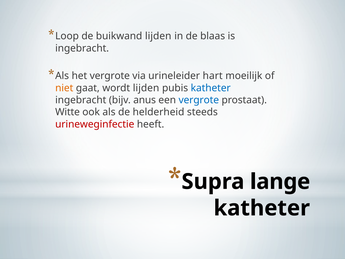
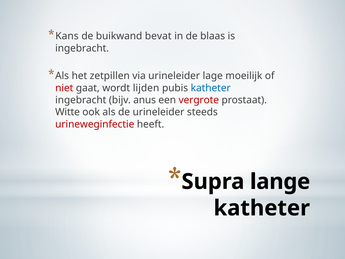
Loop: Loop -> Kans
buikwand lijden: lijden -> bevat
het vergrote: vergrote -> zetpillen
hart: hart -> lage
niet colour: orange -> red
vergrote at (199, 100) colour: blue -> red
de helderheid: helderheid -> urineleider
